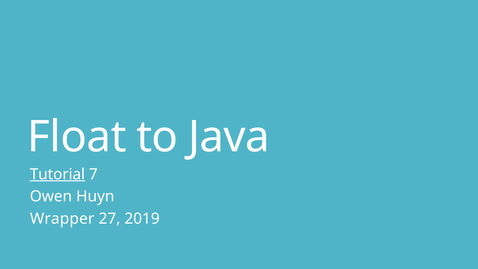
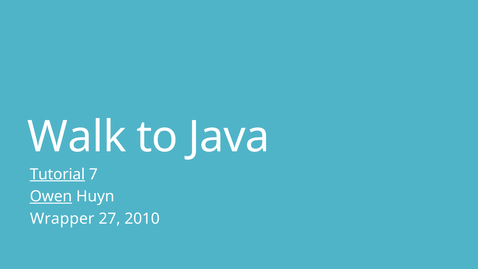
Float: Float -> Walk
Owen underline: none -> present
2019: 2019 -> 2010
